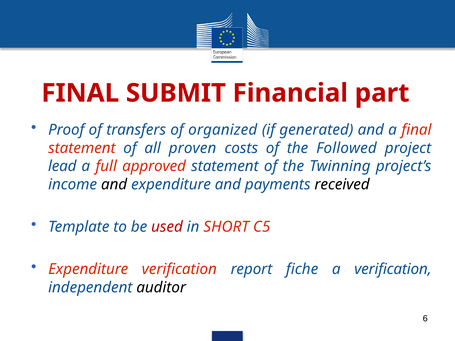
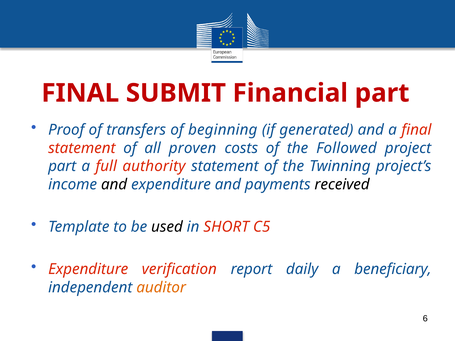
organized: organized -> beginning
lead at (62, 166): lead -> part
approved: approved -> authority
used colour: red -> black
fiche: fiche -> daily
a verification: verification -> beneficiary
auditor colour: black -> orange
